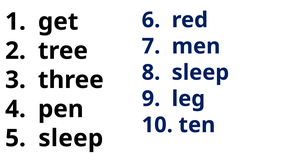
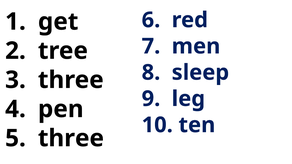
sleep at (71, 138): sleep -> three
